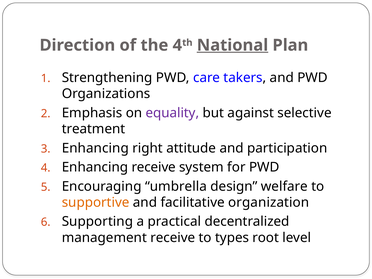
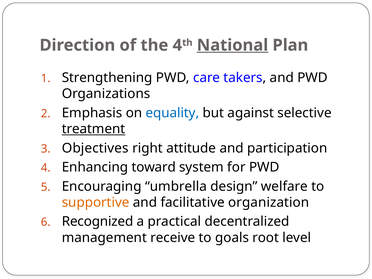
equality colour: purple -> blue
treatment underline: none -> present
Enhancing at (95, 148): Enhancing -> Objectives
Enhancing receive: receive -> toward
Supporting: Supporting -> Recognized
types: types -> goals
